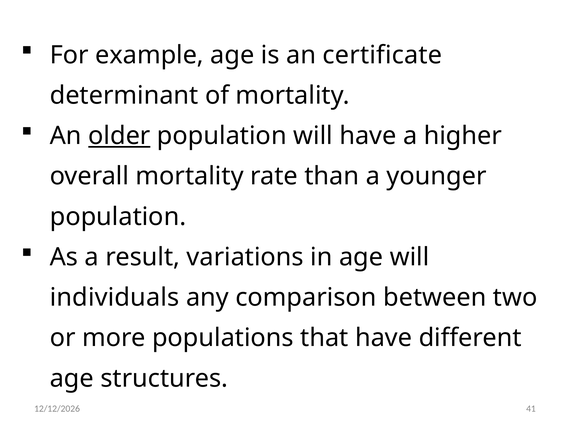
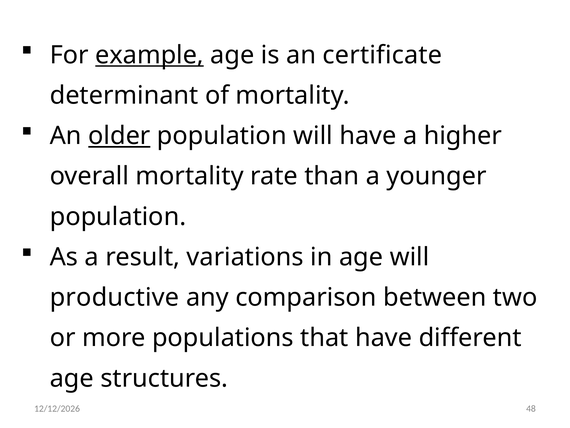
example underline: none -> present
individuals: individuals -> productive
41: 41 -> 48
